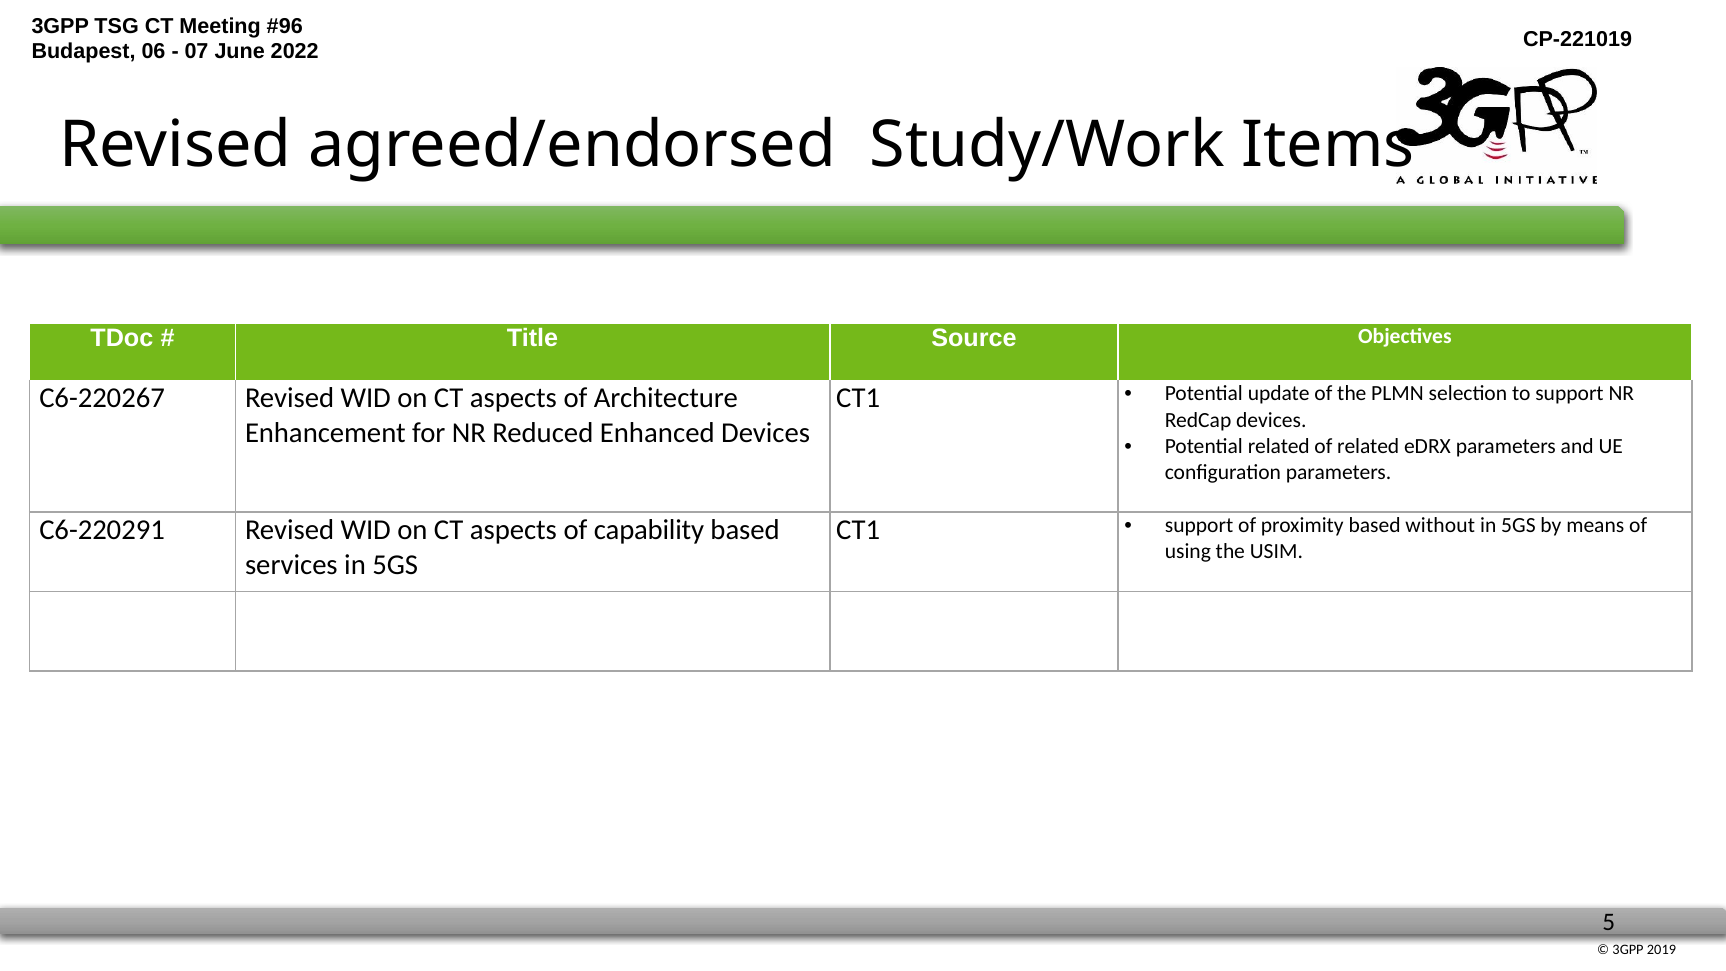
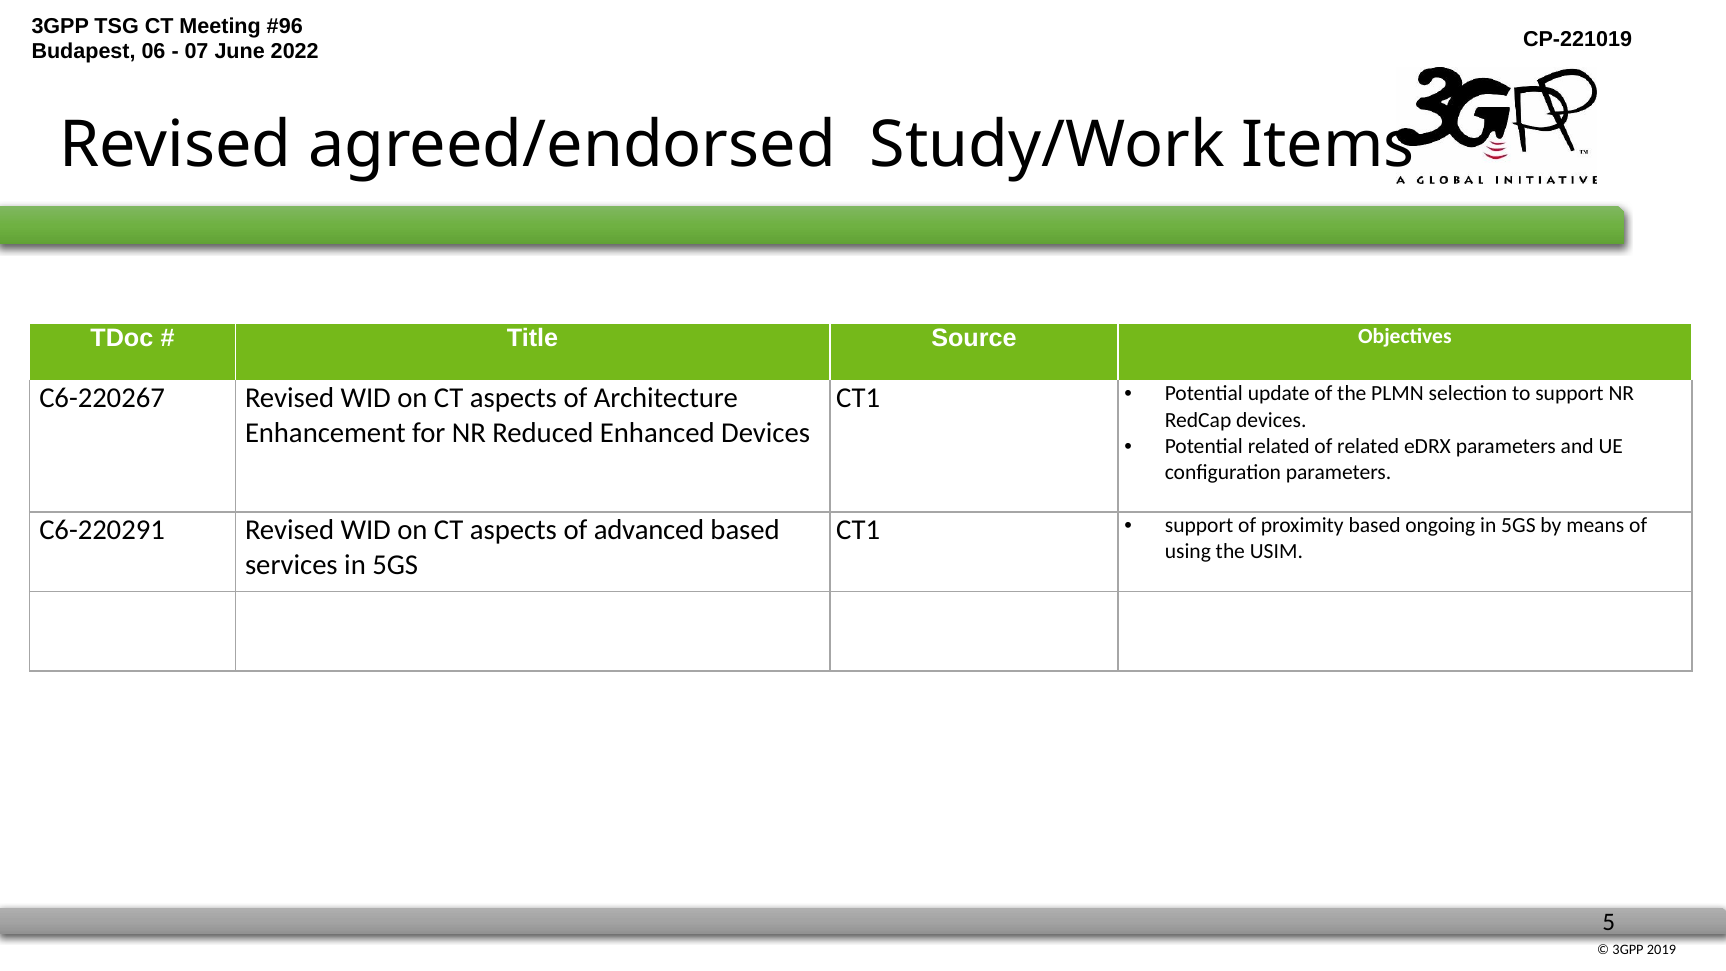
capability: capability -> advanced
without: without -> ongoing
